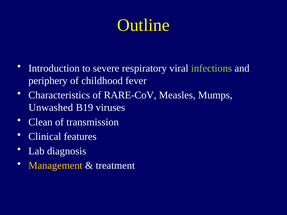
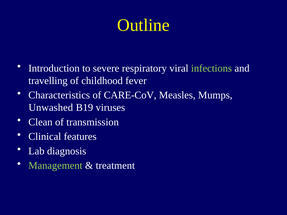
periphery: periphery -> travelling
RARE-CoV: RARE-CoV -> CARE-CoV
Management colour: yellow -> light green
